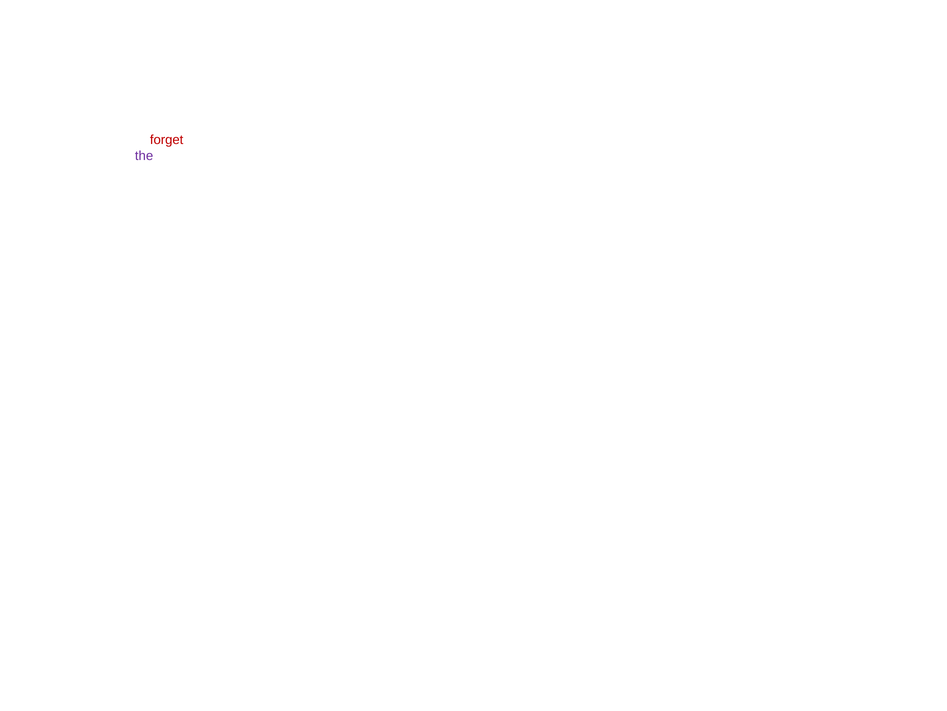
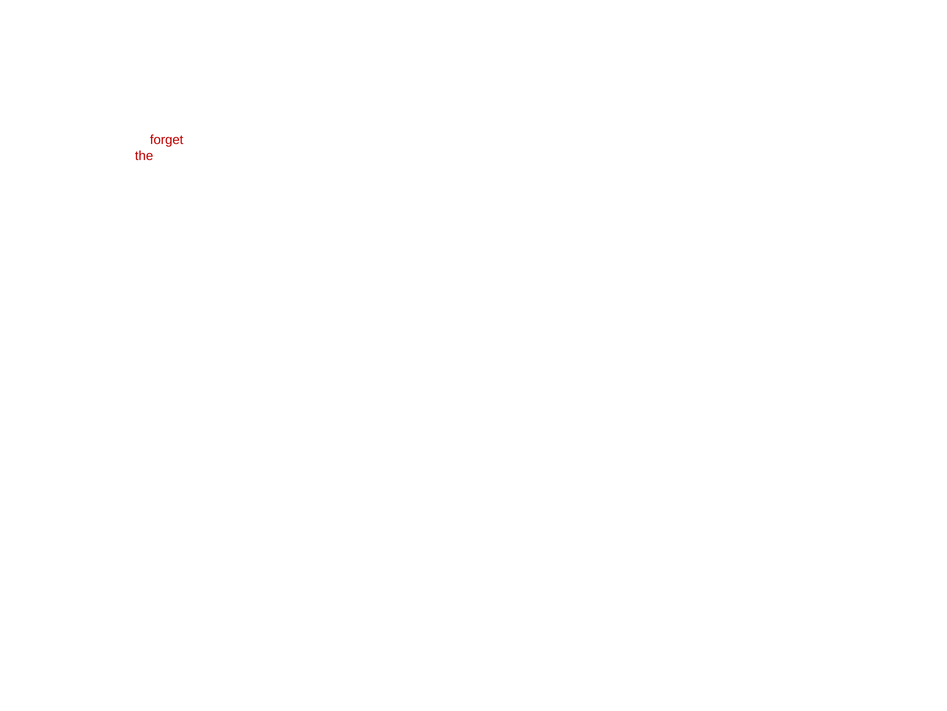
the at (144, 156) colour: purple -> red
